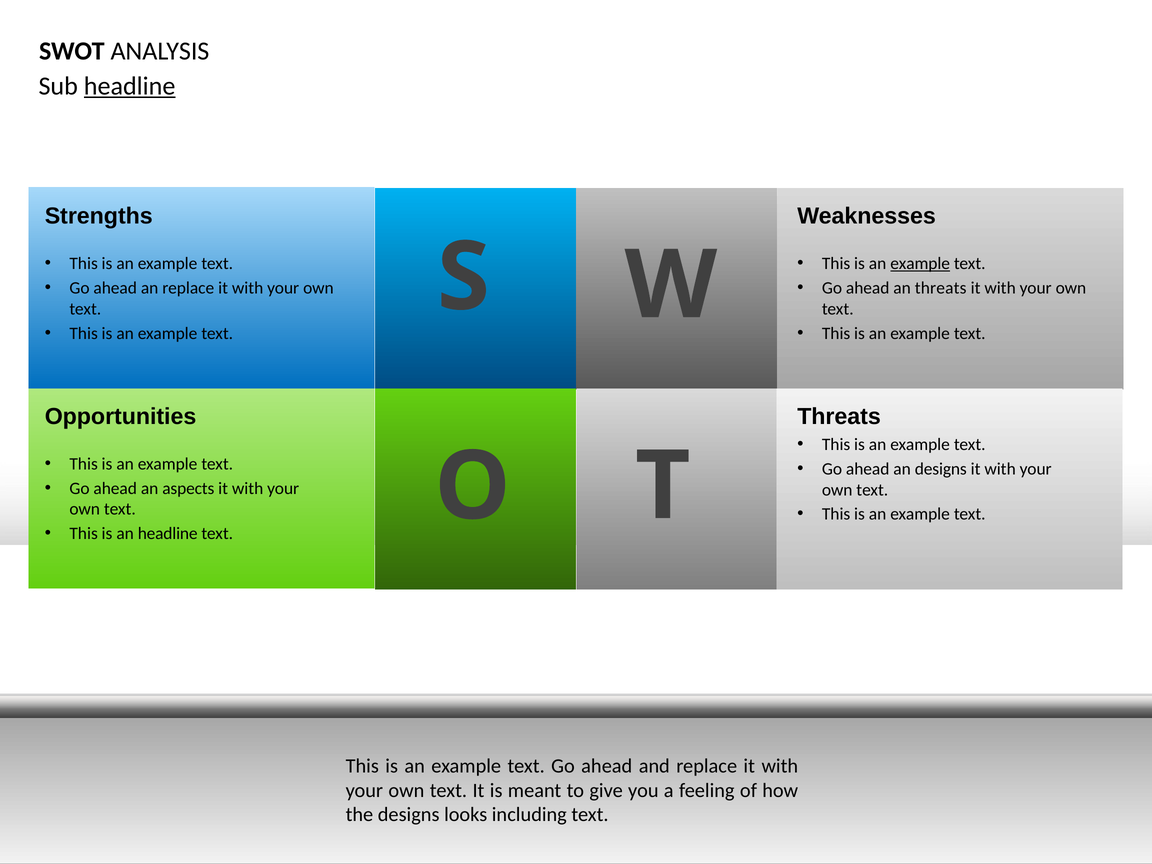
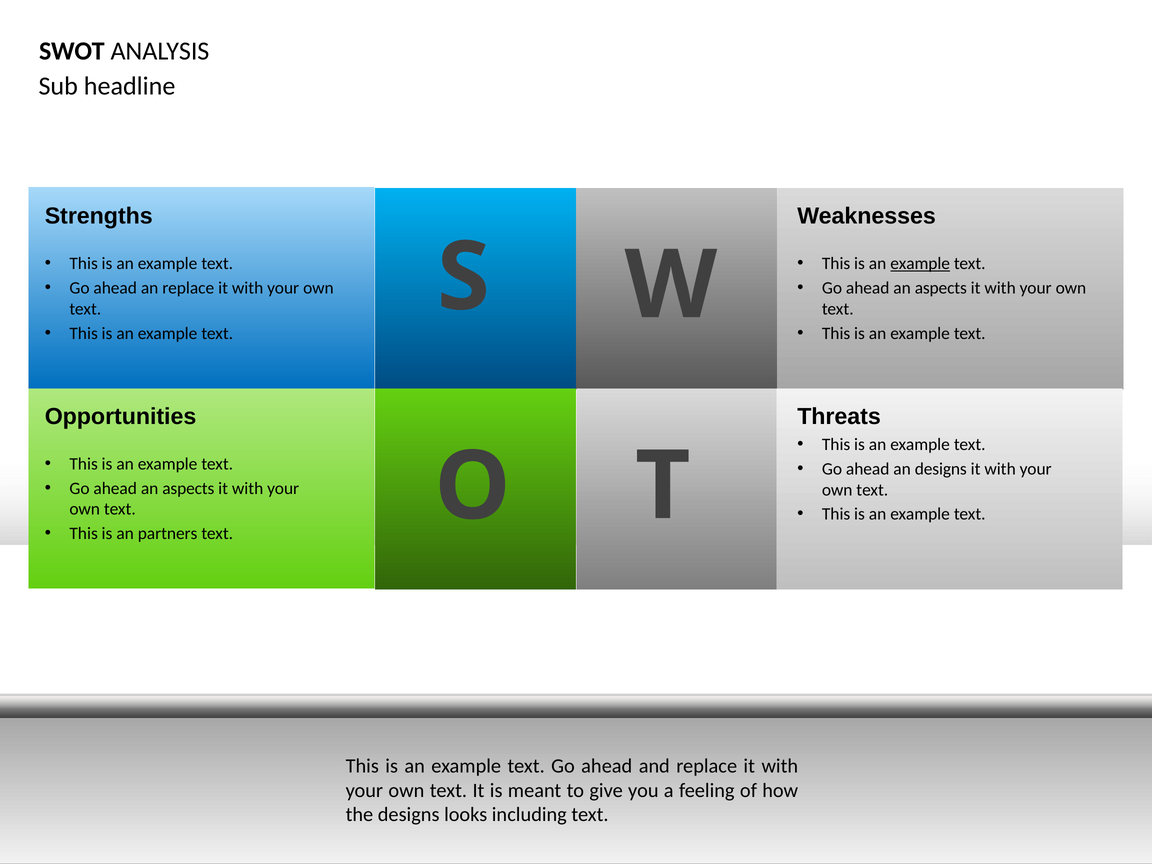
headline at (130, 86) underline: present -> none
threats at (941, 288): threats -> aspects
an headline: headline -> partners
